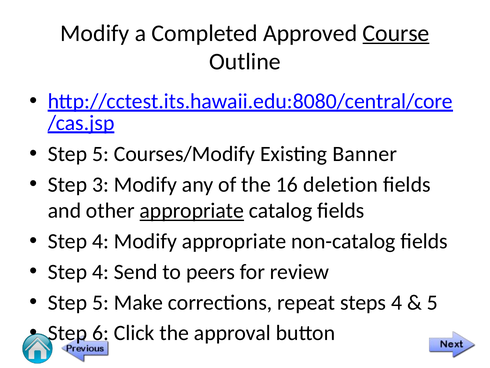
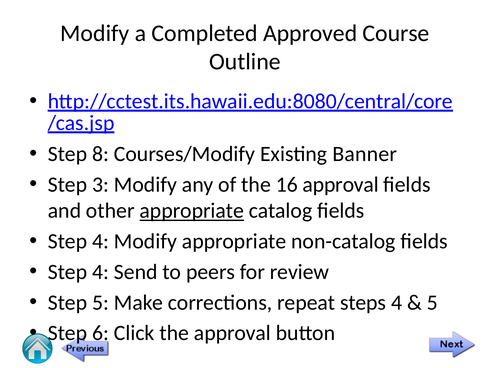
Course underline: present -> none
5 at (100, 154): 5 -> 8
16 deletion: deletion -> approval
